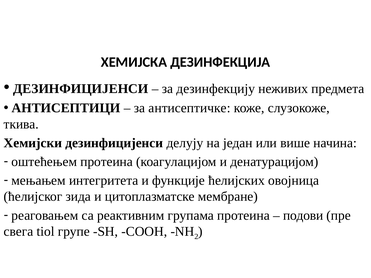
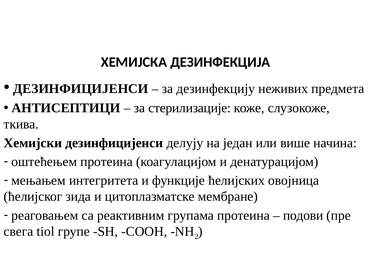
антисептичке: антисептичке -> стерилизације
